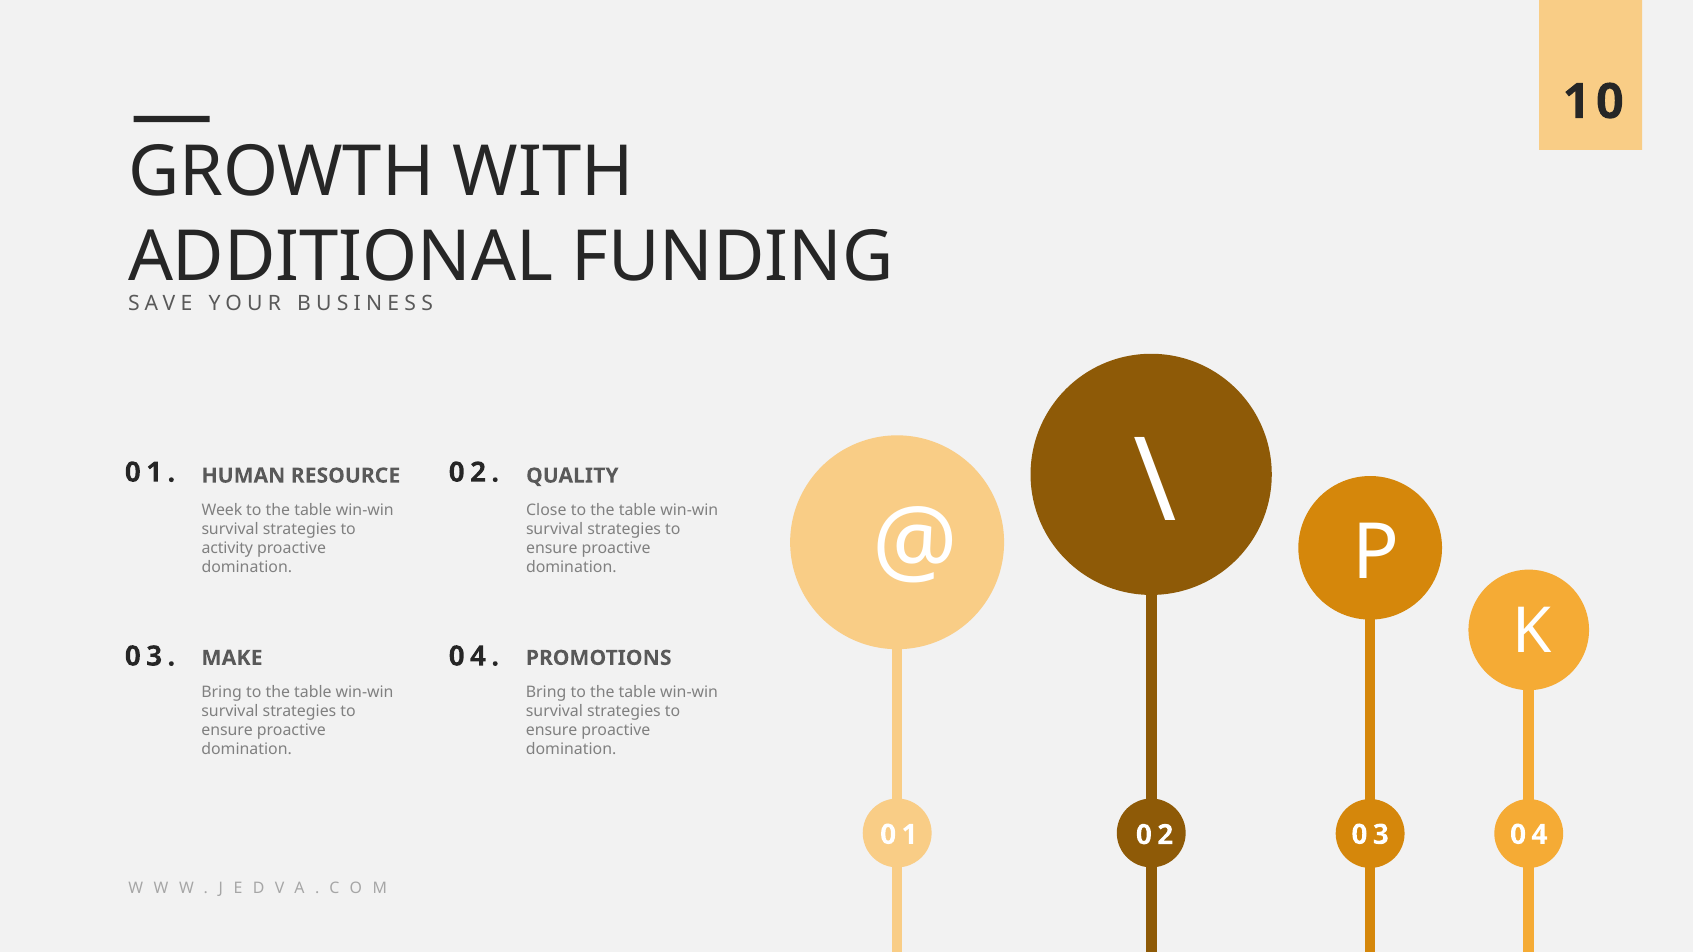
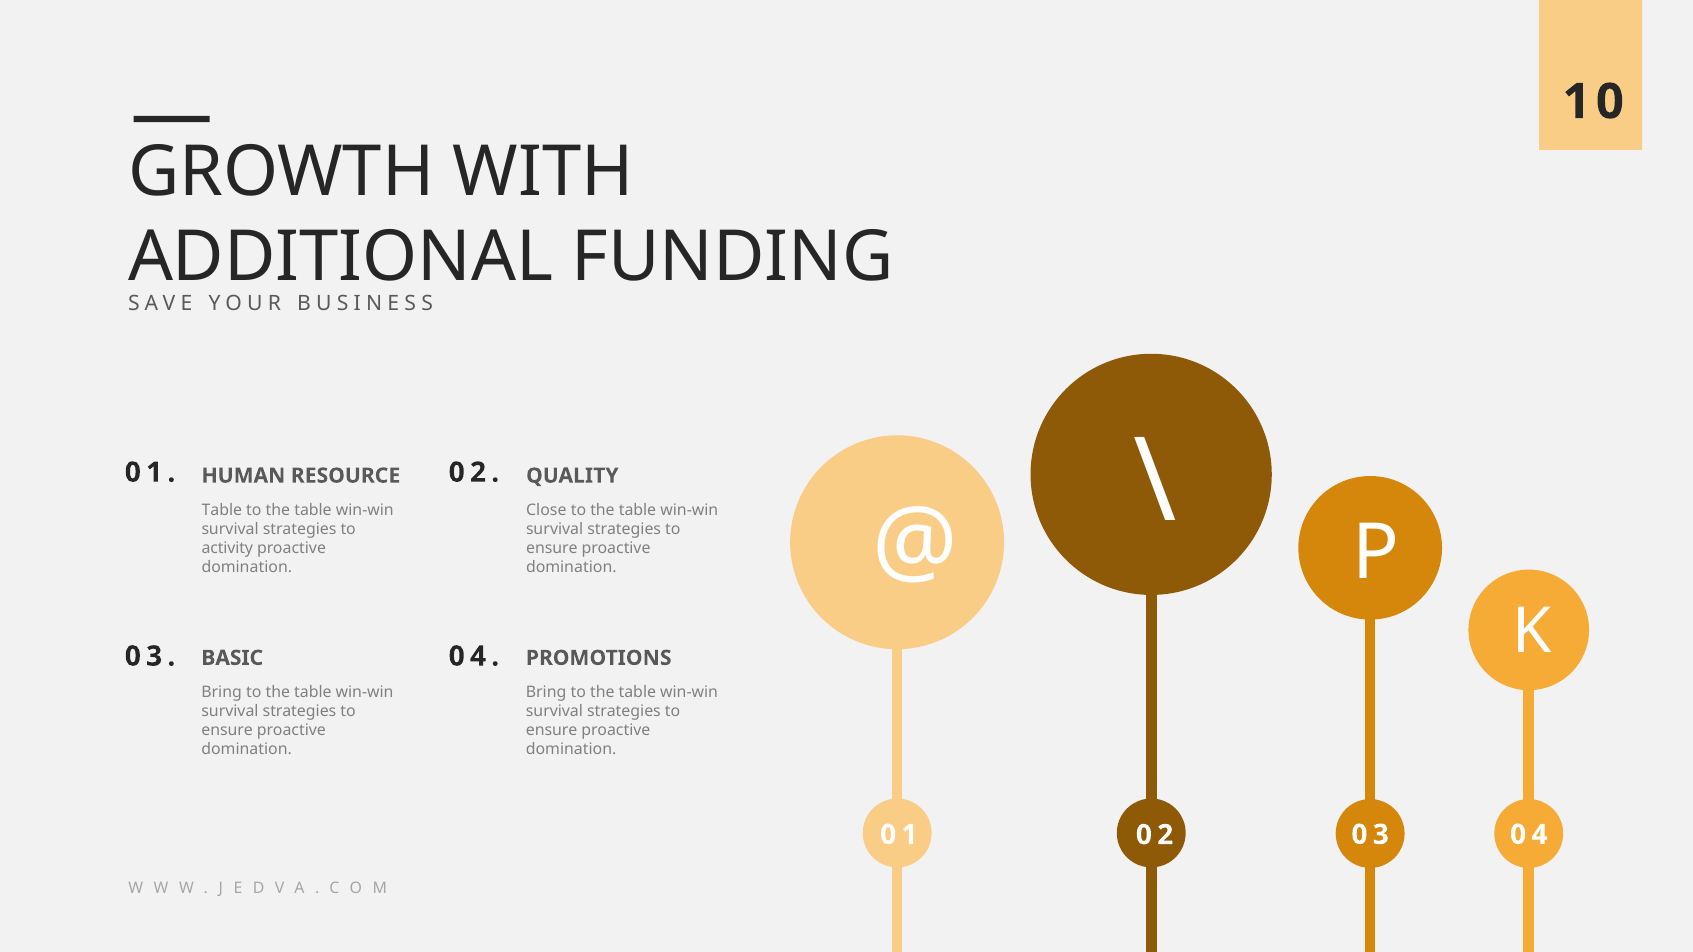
Week at (222, 510): Week -> Table
MAKE: MAKE -> BASIC
